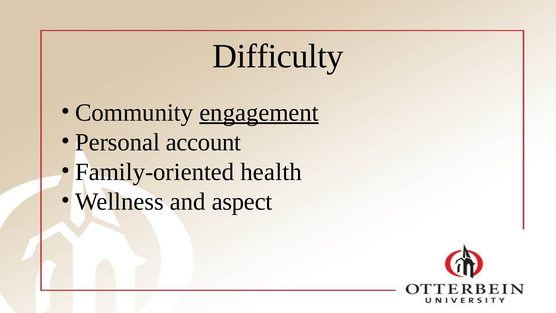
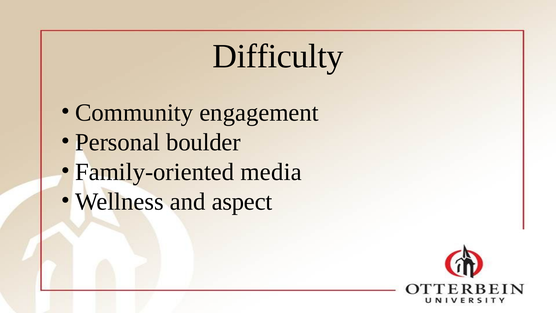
engagement underline: present -> none
account: account -> boulder
health: health -> media
